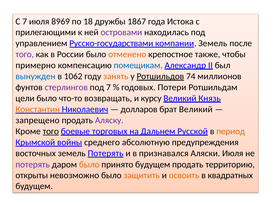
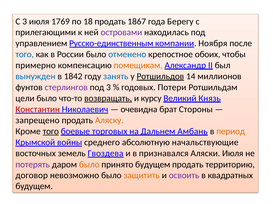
C 7: 7 -> 3
8969: 8969 -> 1769
18 дружбы: дружбы -> продать
Истока: Истока -> Берегу
Русско-государствами: Русско-государствами -> Русско-единственным
компании Земель: Земель -> Ноября
того at (25, 55) colour: purple -> blue
отменено colour: orange -> blue
также: также -> обоих
помещикам colour: blue -> orange
1062: 1062 -> 1842
занять colour: orange -> blue
74: 74 -> 14
под 7: 7 -> 3
возвращать underline: none -> present
Константин colour: orange -> red
долларов: долларов -> очевидна
брат Великий: Великий -> Стороны
Аляску colour: purple -> orange
Русской: Русской -> Амбань
предупреждения: предупреждения -> начальствующие
земель Потерять: Потерять -> Гвоздева
открыты: открыты -> договор
освоить colour: orange -> purple
